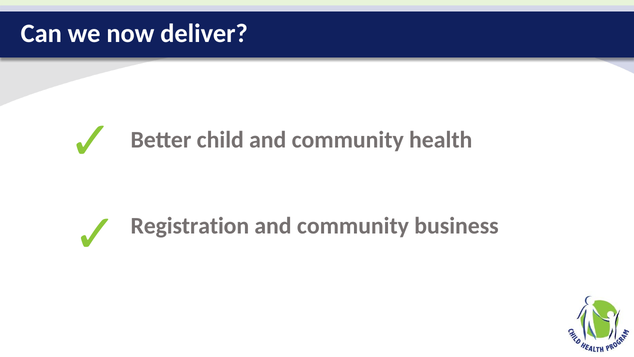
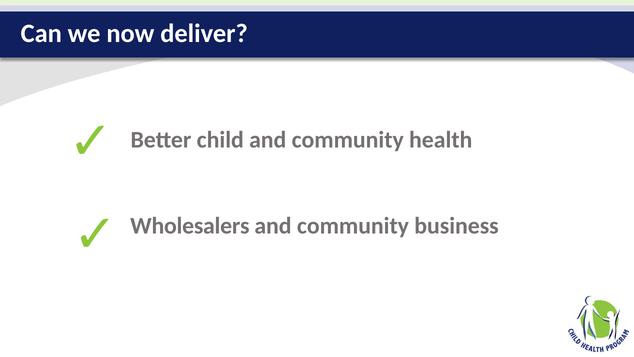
Registration: Registration -> Wholesalers
